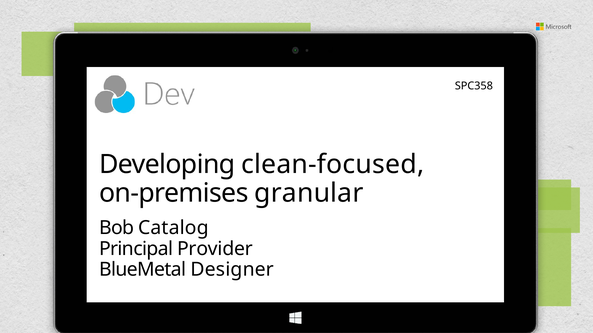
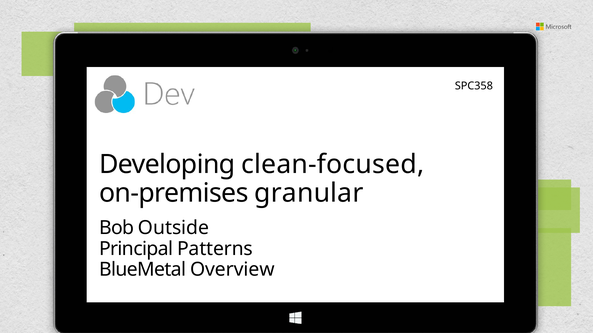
Catalog: Catalog -> Outside
Provider: Provider -> Patterns
Designer: Designer -> Overview
